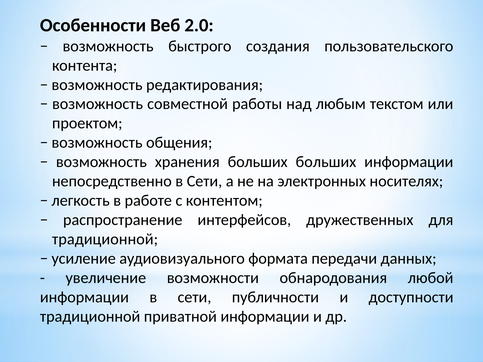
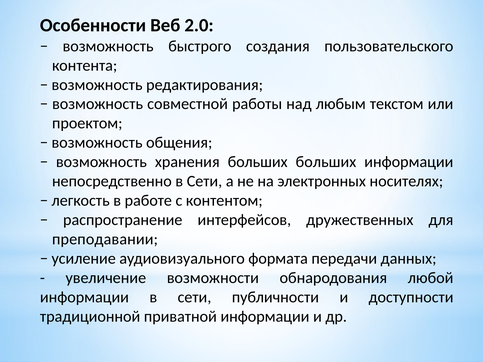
традиционной at (105, 239): традиционной -> преподавании
